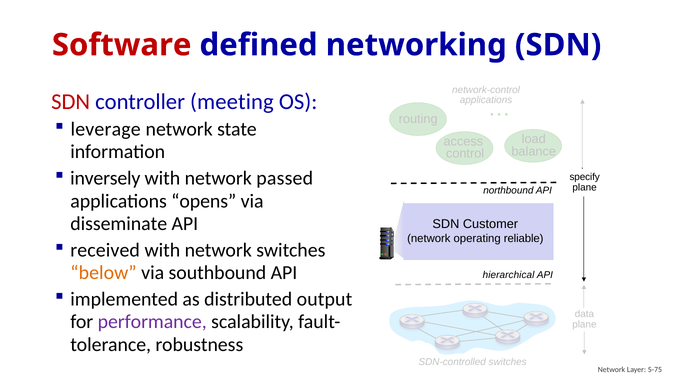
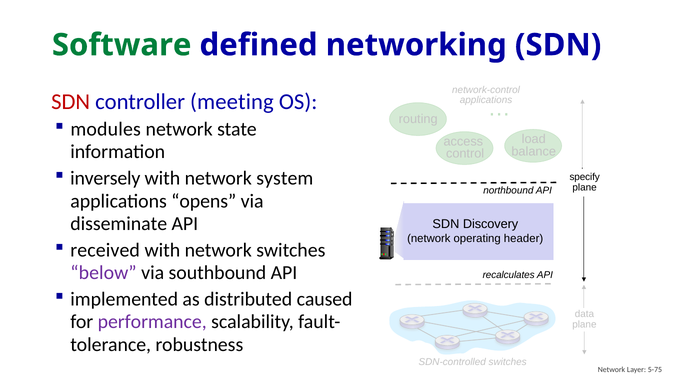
Software colour: red -> green
leverage: leverage -> modules
passed: passed -> system
Customer: Customer -> Discovery
reliable: reliable -> header
below colour: orange -> purple
hierarchical: hierarchical -> recalculates
output: output -> caused
